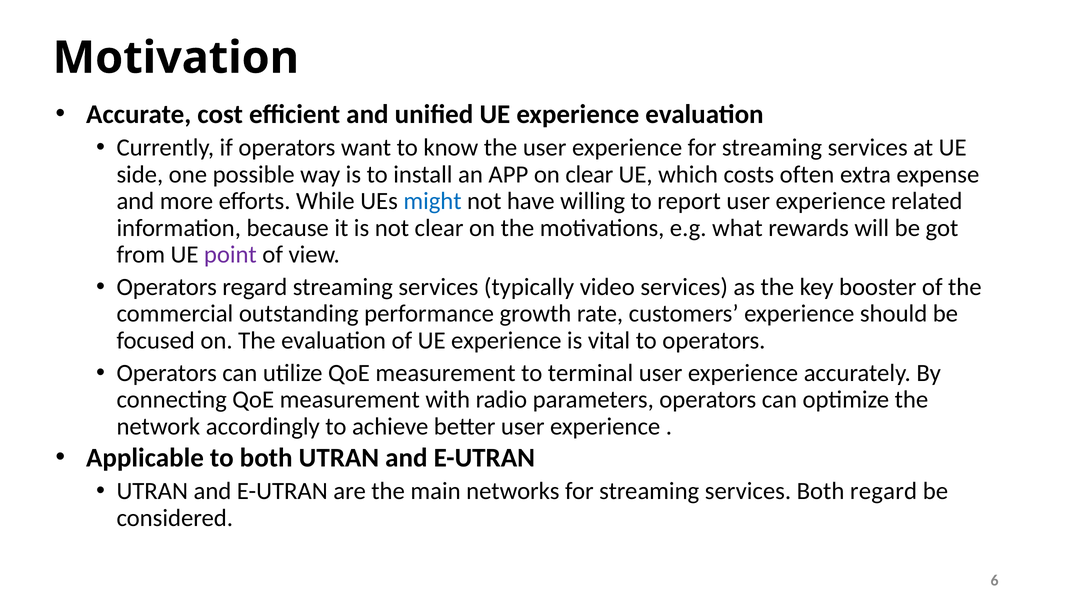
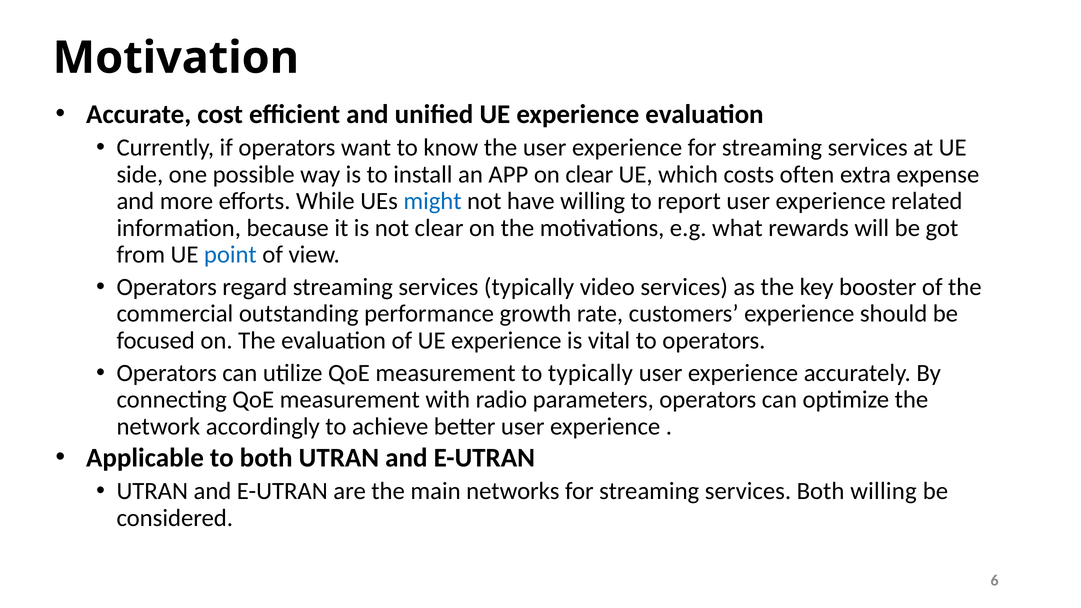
point colour: purple -> blue
to terminal: terminal -> typically
Both regard: regard -> willing
